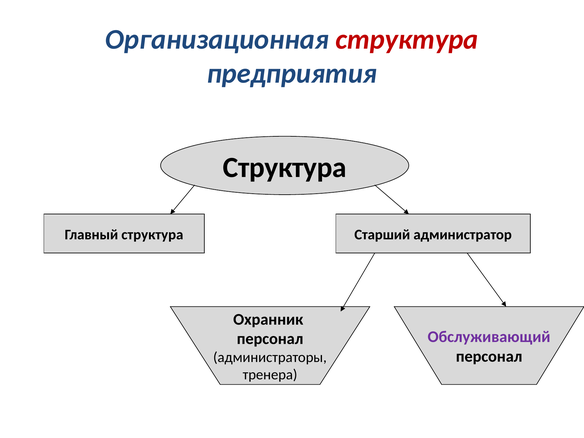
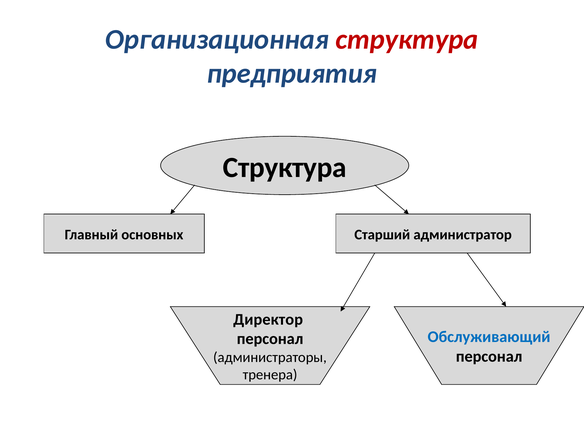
Главный структура: структура -> основных
Охранник: Охранник -> Директор
Обслуживающий colour: purple -> blue
